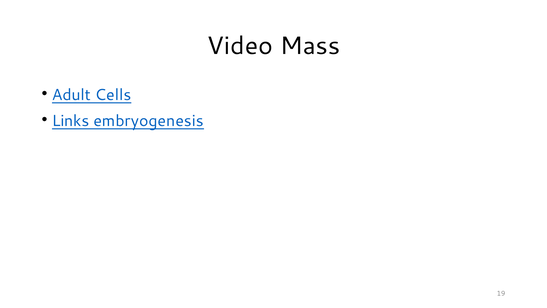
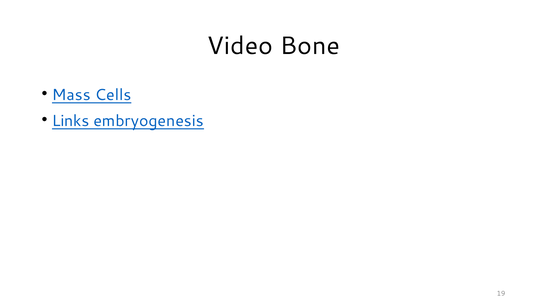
Mass: Mass -> Bone
Adult: Adult -> Mass
